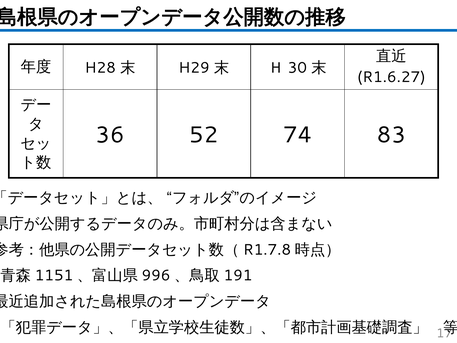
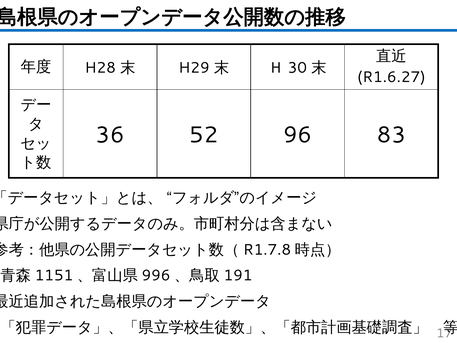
74: 74 -> 96
